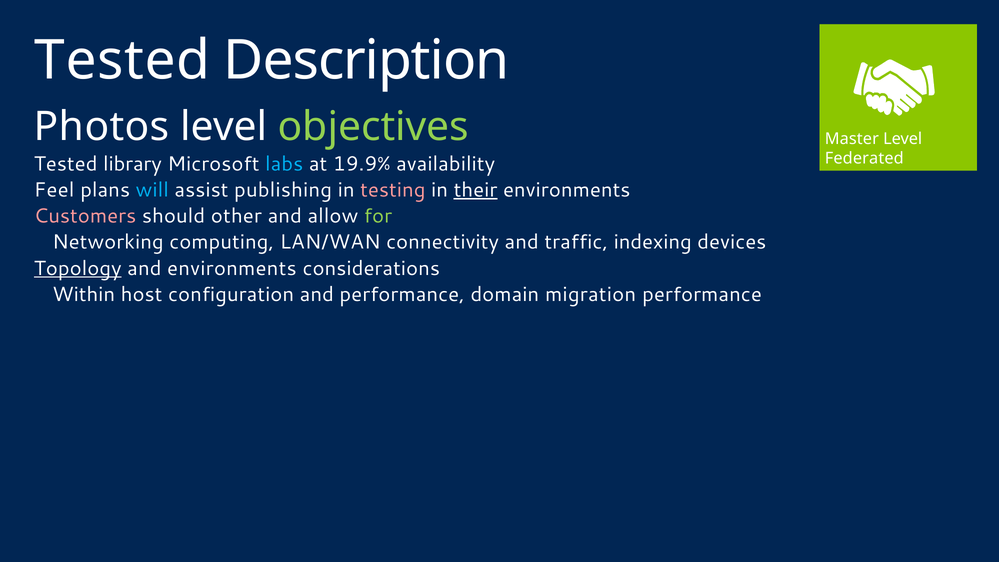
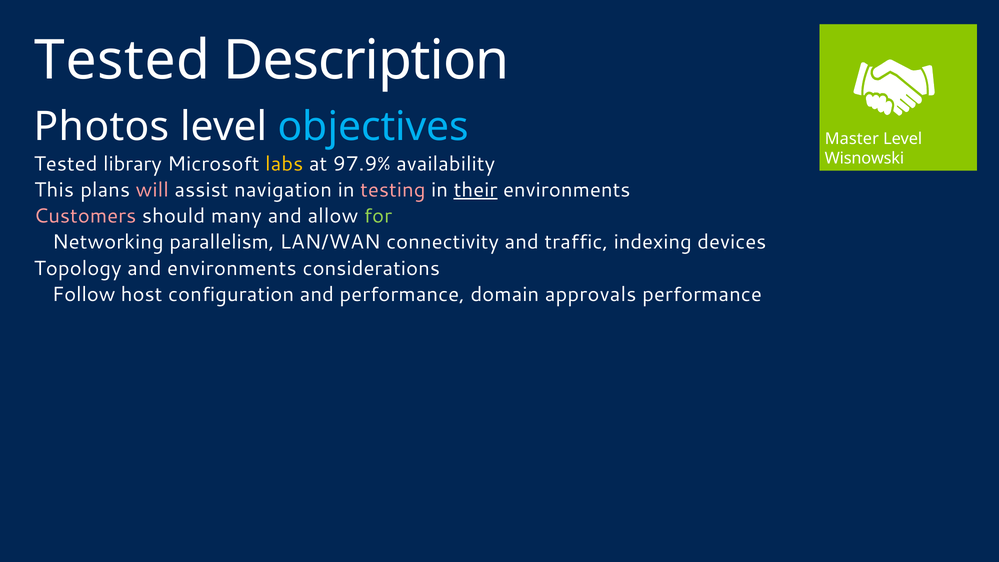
objectives colour: light green -> light blue
Federated: Federated -> Wisnowski
labs colour: light blue -> yellow
19.9%: 19.9% -> 97.9%
Feel: Feel -> This
will colour: light blue -> pink
publishing: publishing -> navigation
other: other -> many
computing: computing -> parallelism
Topology underline: present -> none
Within: Within -> Follow
migration: migration -> approvals
